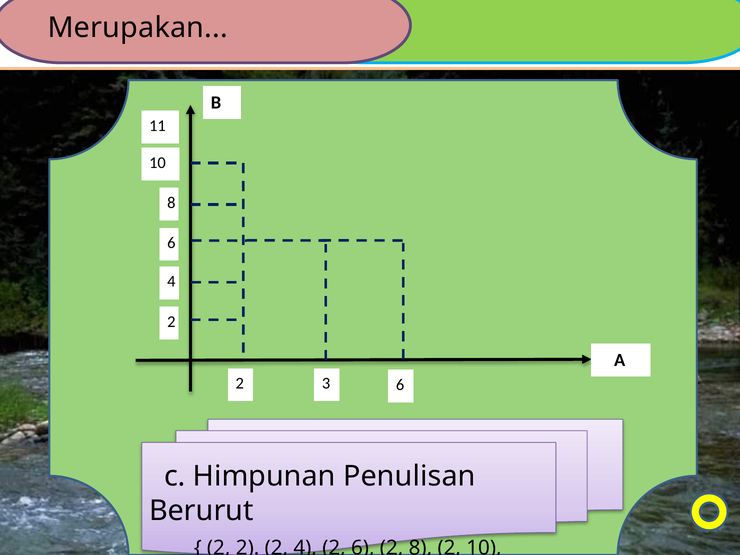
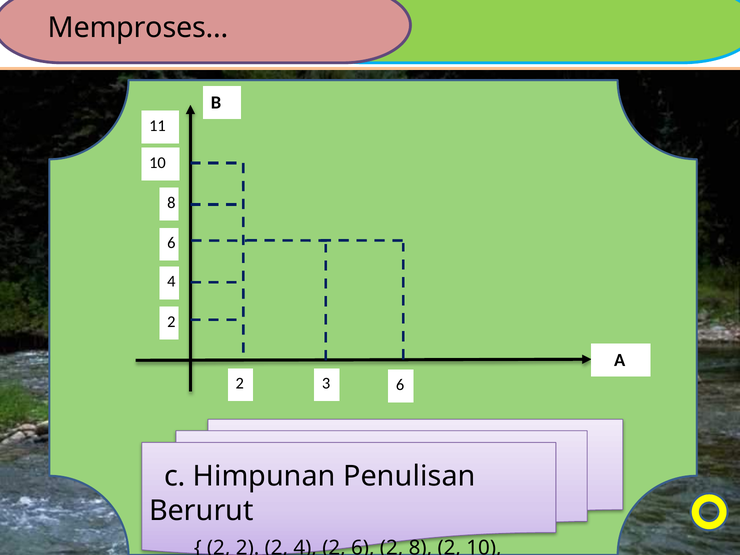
Merupakan: Merupakan -> Memproses
